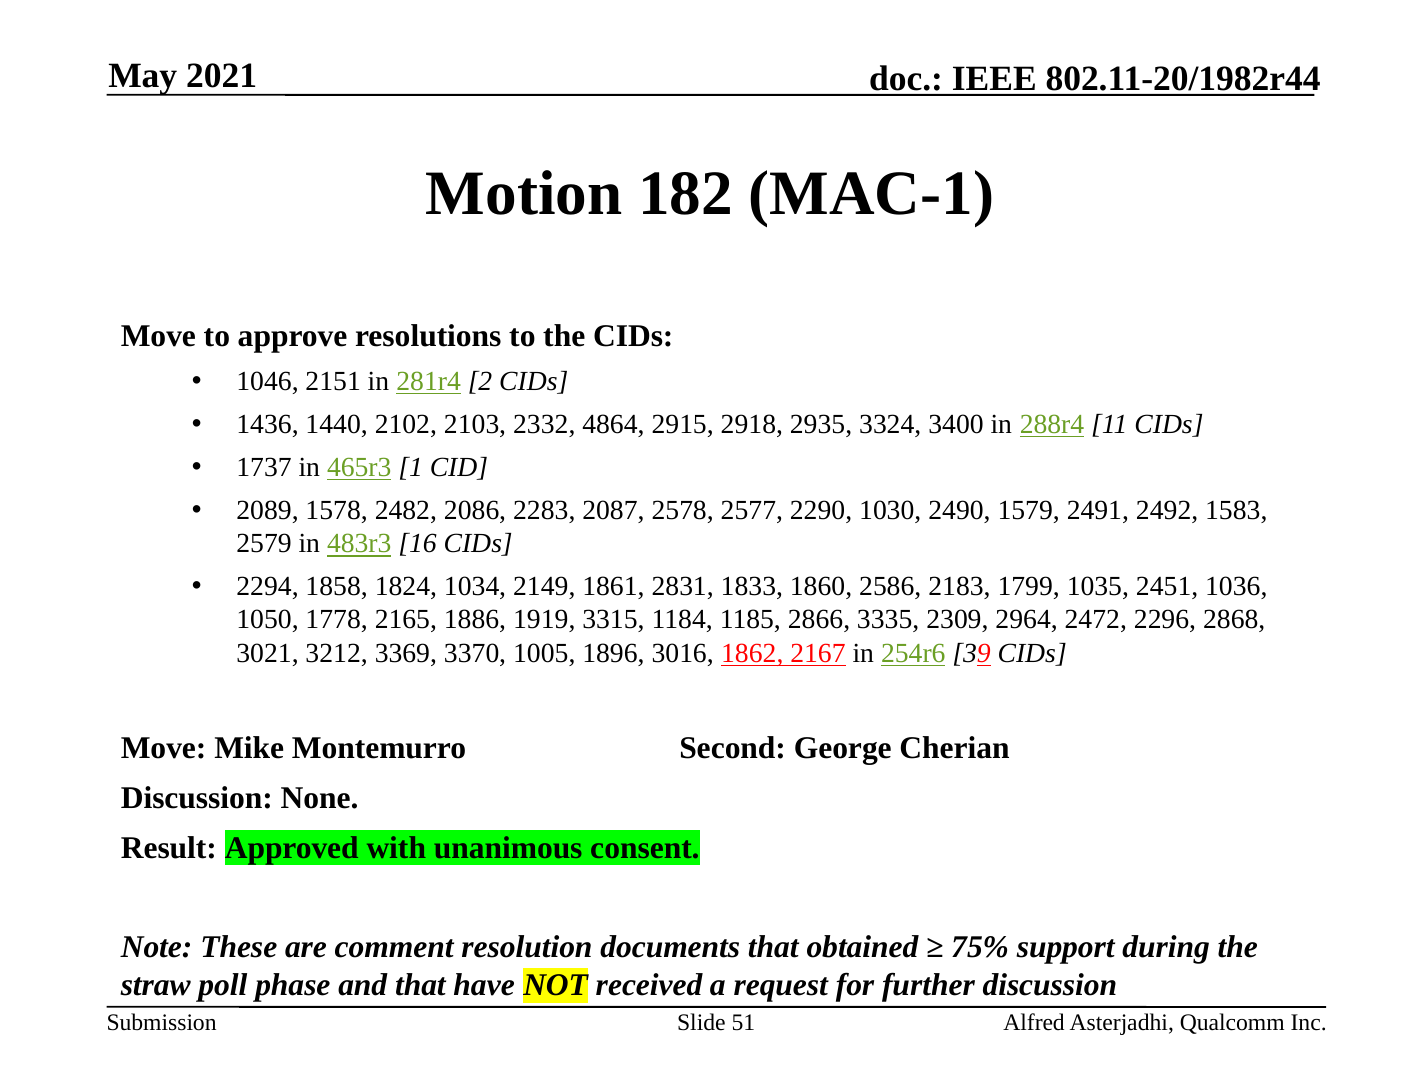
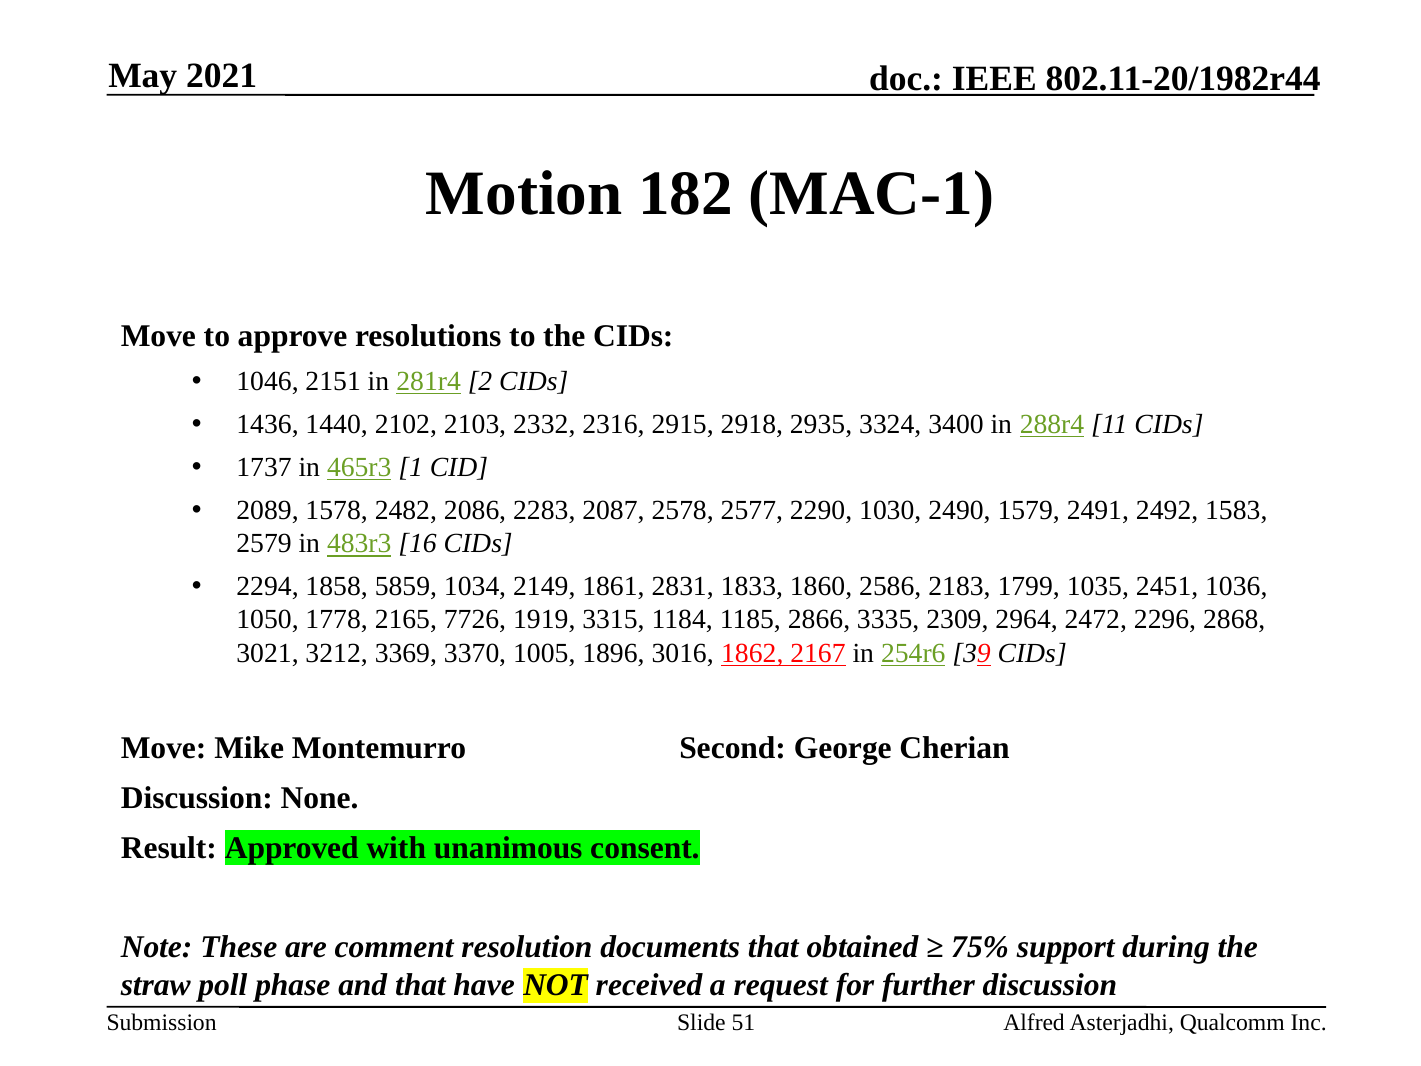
4864: 4864 -> 2316
1824: 1824 -> 5859
1886: 1886 -> 7726
